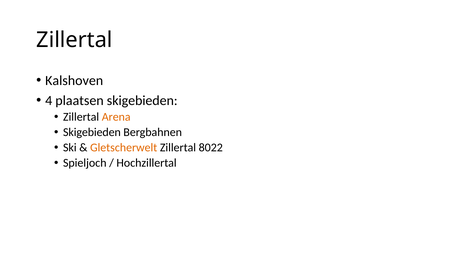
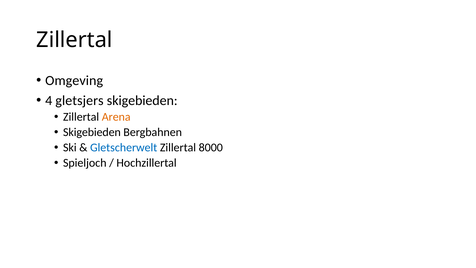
Kalshoven: Kalshoven -> Omgeving
plaatsen: plaatsen -> gletsjers
Gletscherwelt colour: orange -> blue
8022: 8022 -> 8000
